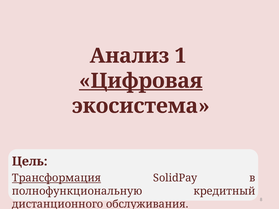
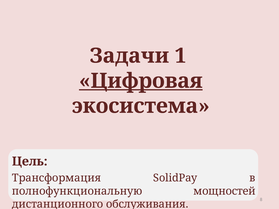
Анализ: Анализ -> Задачи
Трансформация underline: present -> none
кредитный: кредитный -> мощностей
